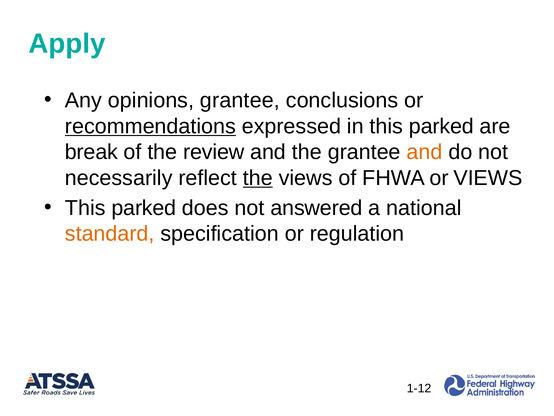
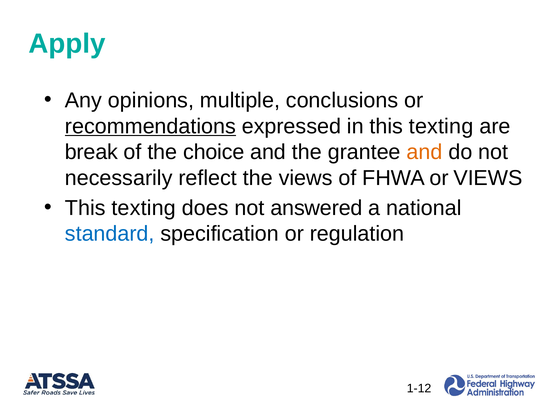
opinions grantee: grantee -> multiple
in this parked: parked -> texting
review: review -> choice
the at (258, 178) underline: present -> none
parked at (144, 208): parked -> texting
standard colour: orange -> blue
